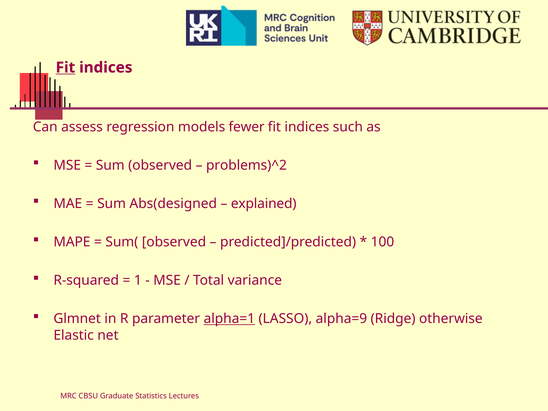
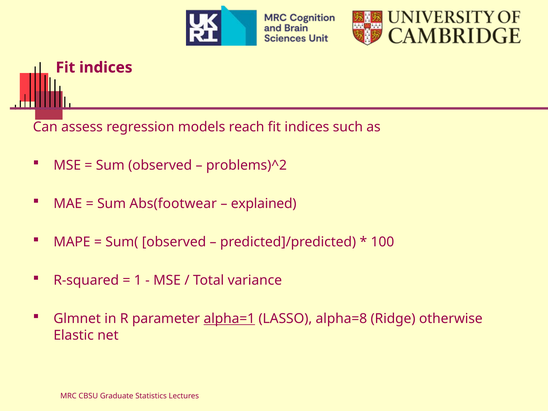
Fit at (65, 67) underline: present -> none
fewer: fewer -> reach
Abs(designed: Abs(designed -> Abs(footwear
alpha=9: alpha=9 -> alpha=8
